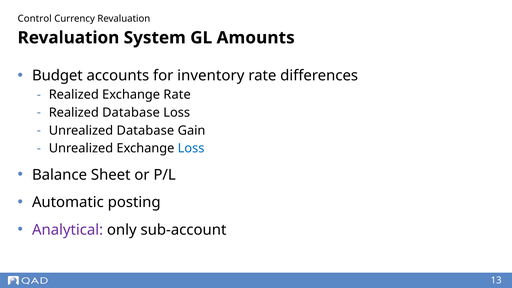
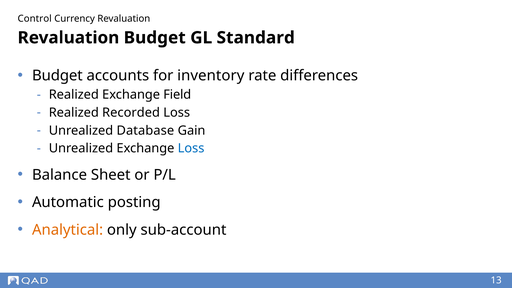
Revaluation System: System -> Budget
Amounts: Amounts -> Standard
Exchange Rate: Rate -> Field
Realized Database: Database -> Recorded
Analytical colour: purple -> orange
